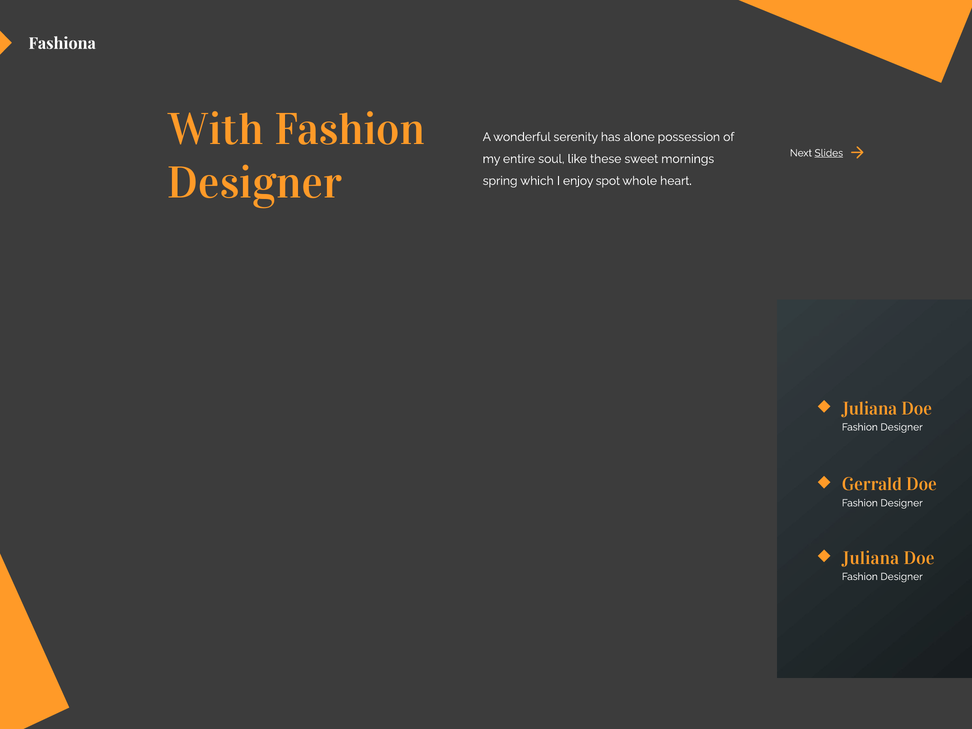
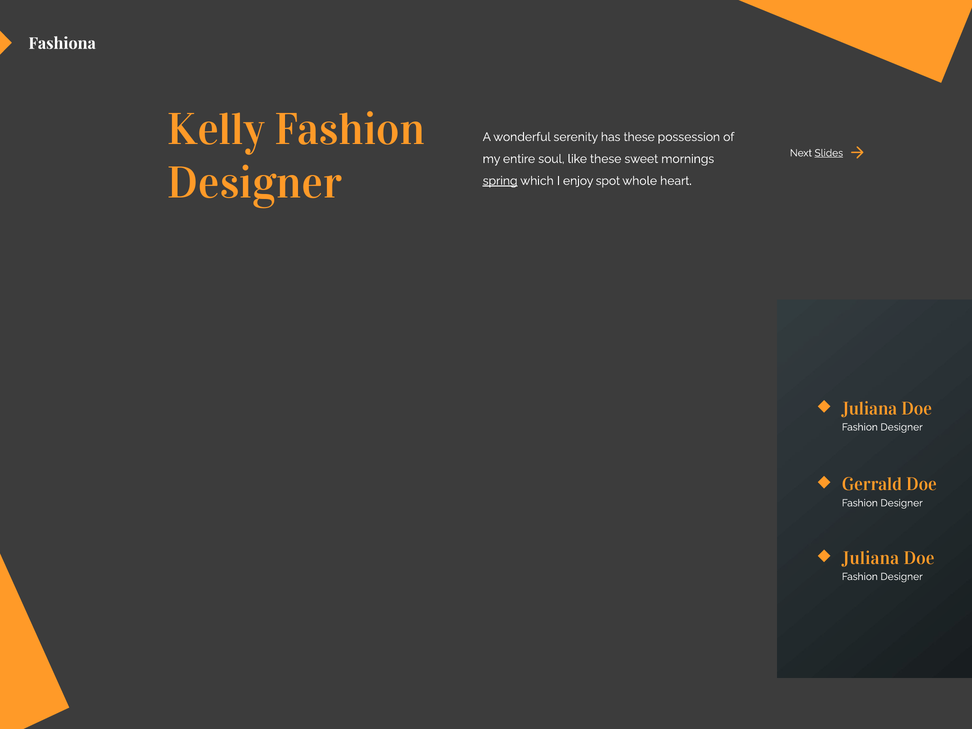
With: With -> Kelly
has alone: alone -> these
spring underline: none -> present
